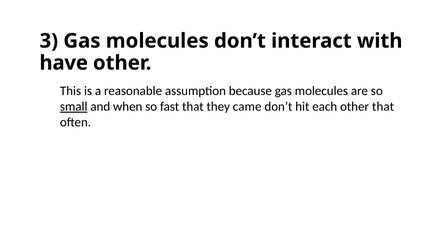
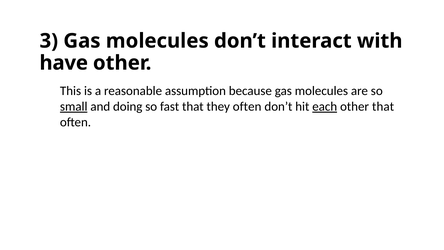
when: when -> doing
they came: came -> often
each underline: none -> present
